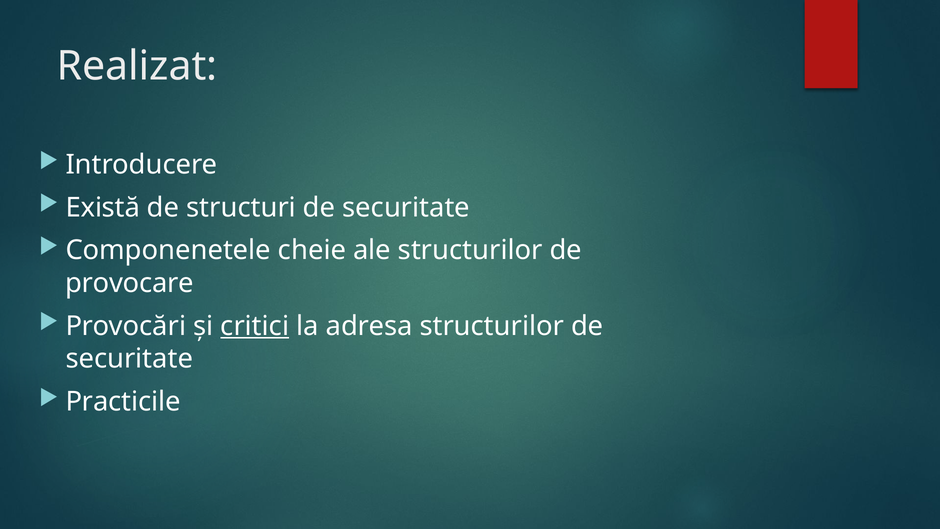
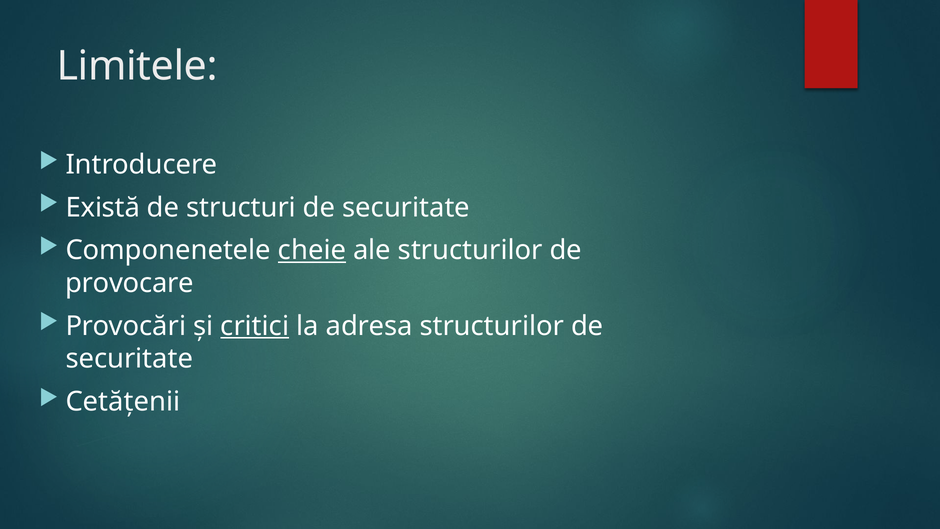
Realizat: Realizat -> Limitele
cheie underline: none -> present
Practicile: Practicile -> Cetățenii
